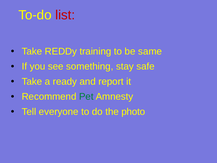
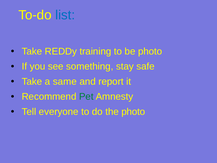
list colour: red -> blue
be same: same -> photo
ready: ready -> same
